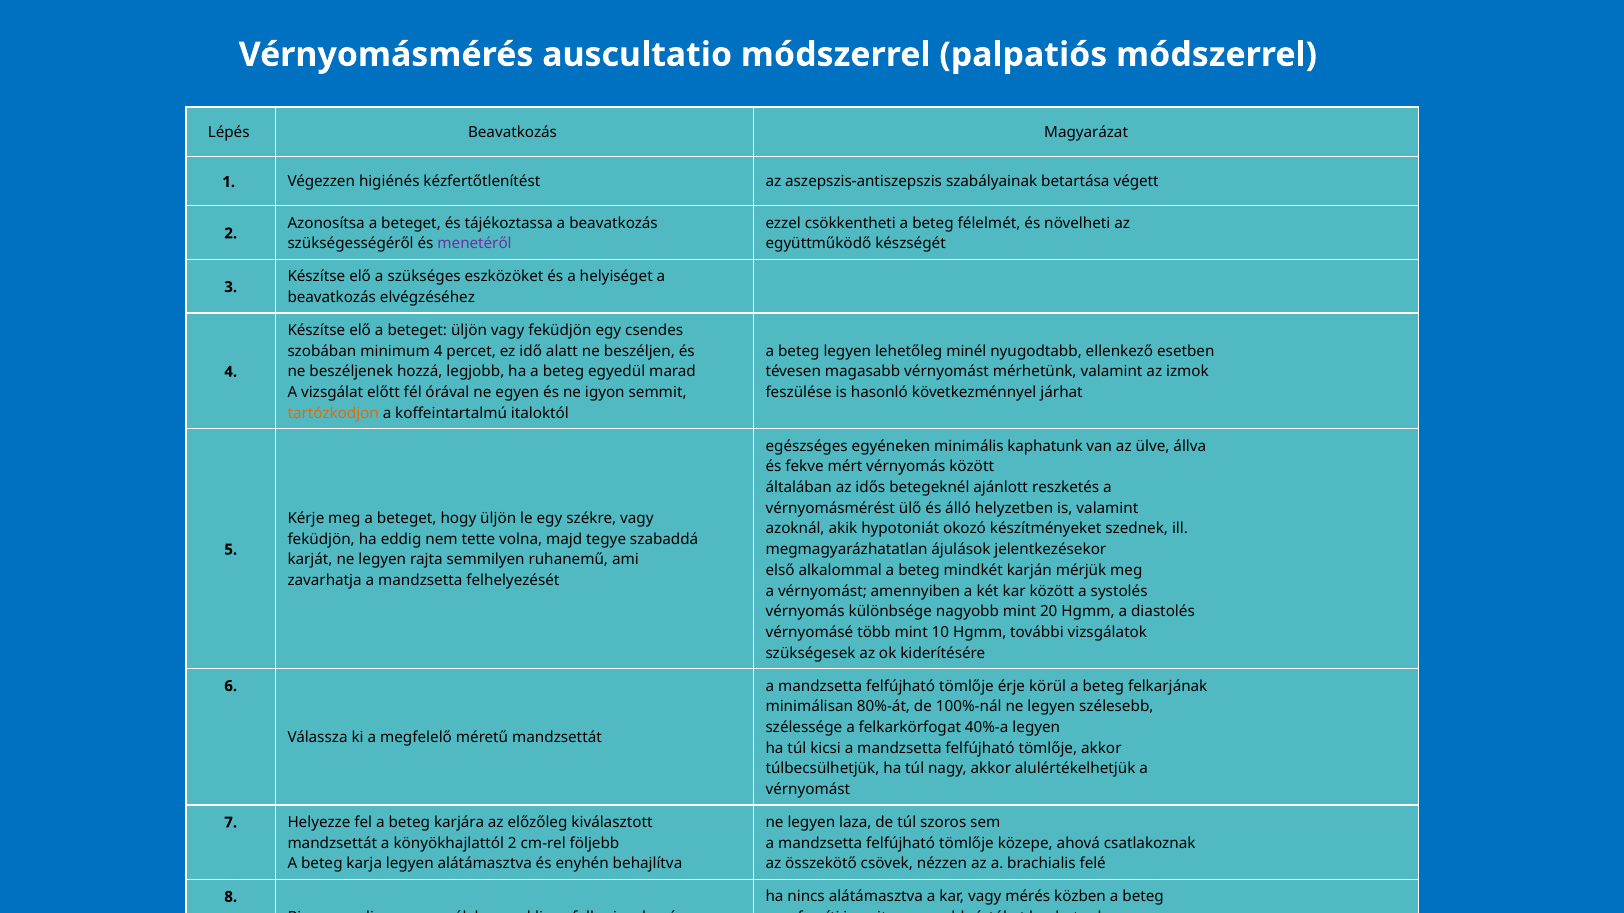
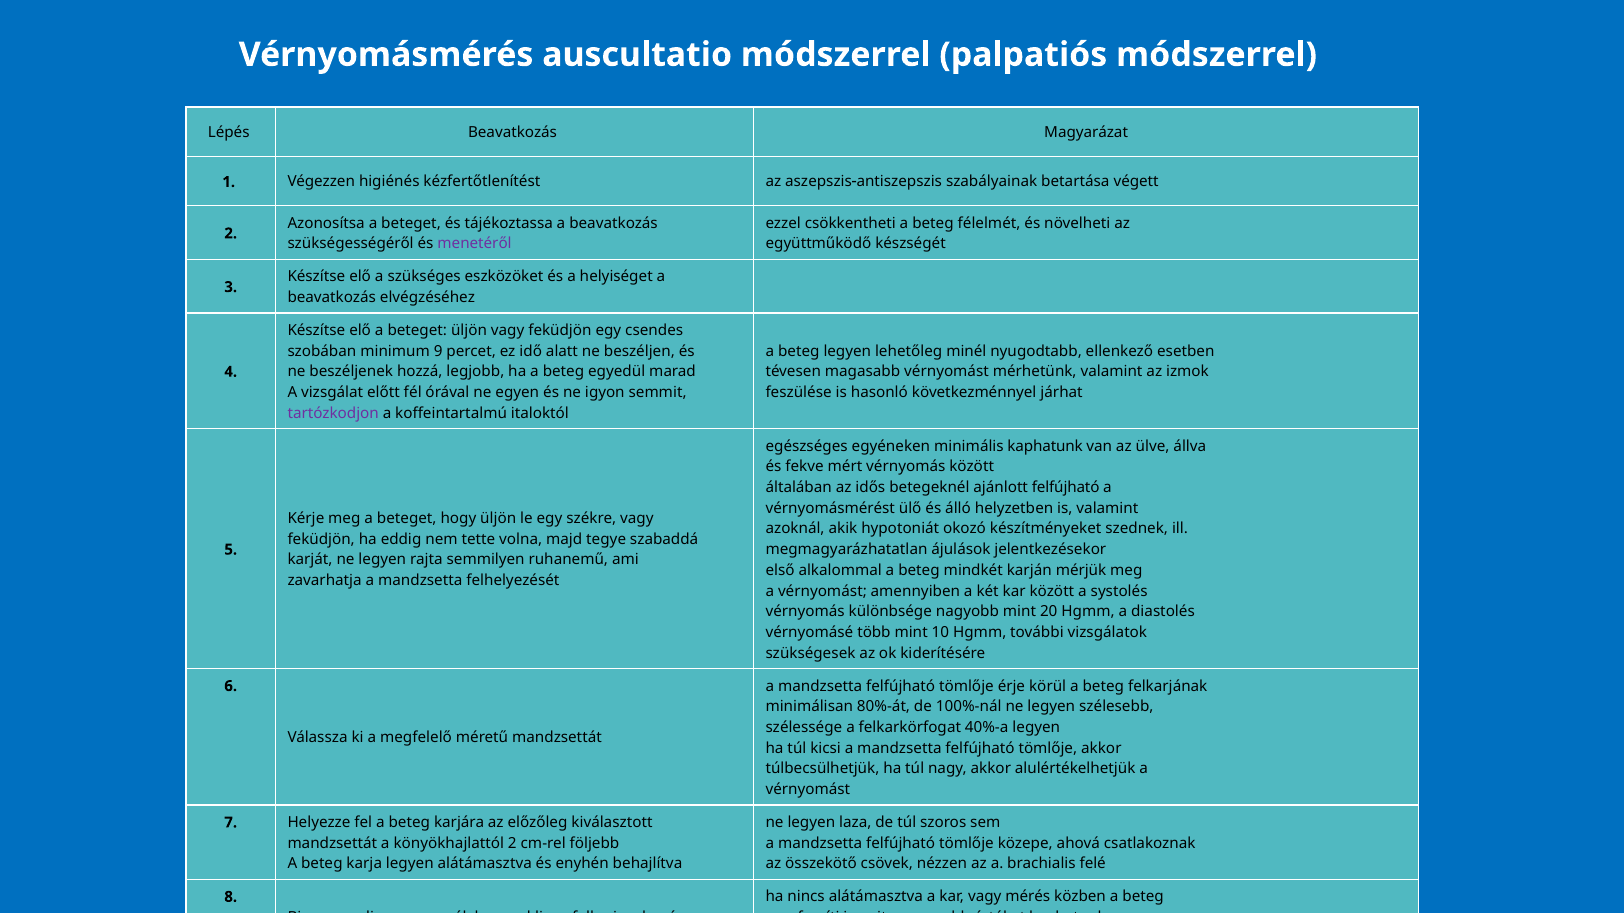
minimum 4: 4 -> 9
tartózkodjon colour: orange -> purple
ajánlott reszketés: reszketés -> felfújható
